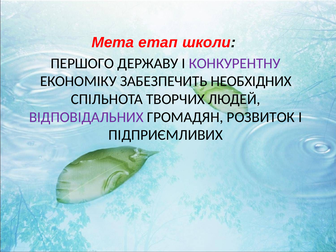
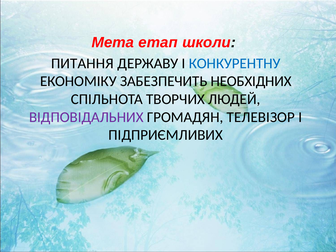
ПЕРШОГО: ПЕРШОГО -> ПИТАННЯ
КОНКУРЕНТНУ colour: purple -> blue
РОЗВИТОК: РОЗВИТОК -> ТЕЛЕВІЗОР
